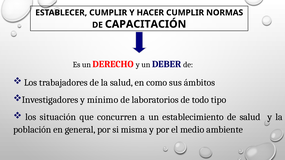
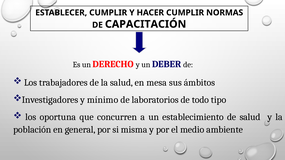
como: como -> mesa
situación: situación -> oportuna
